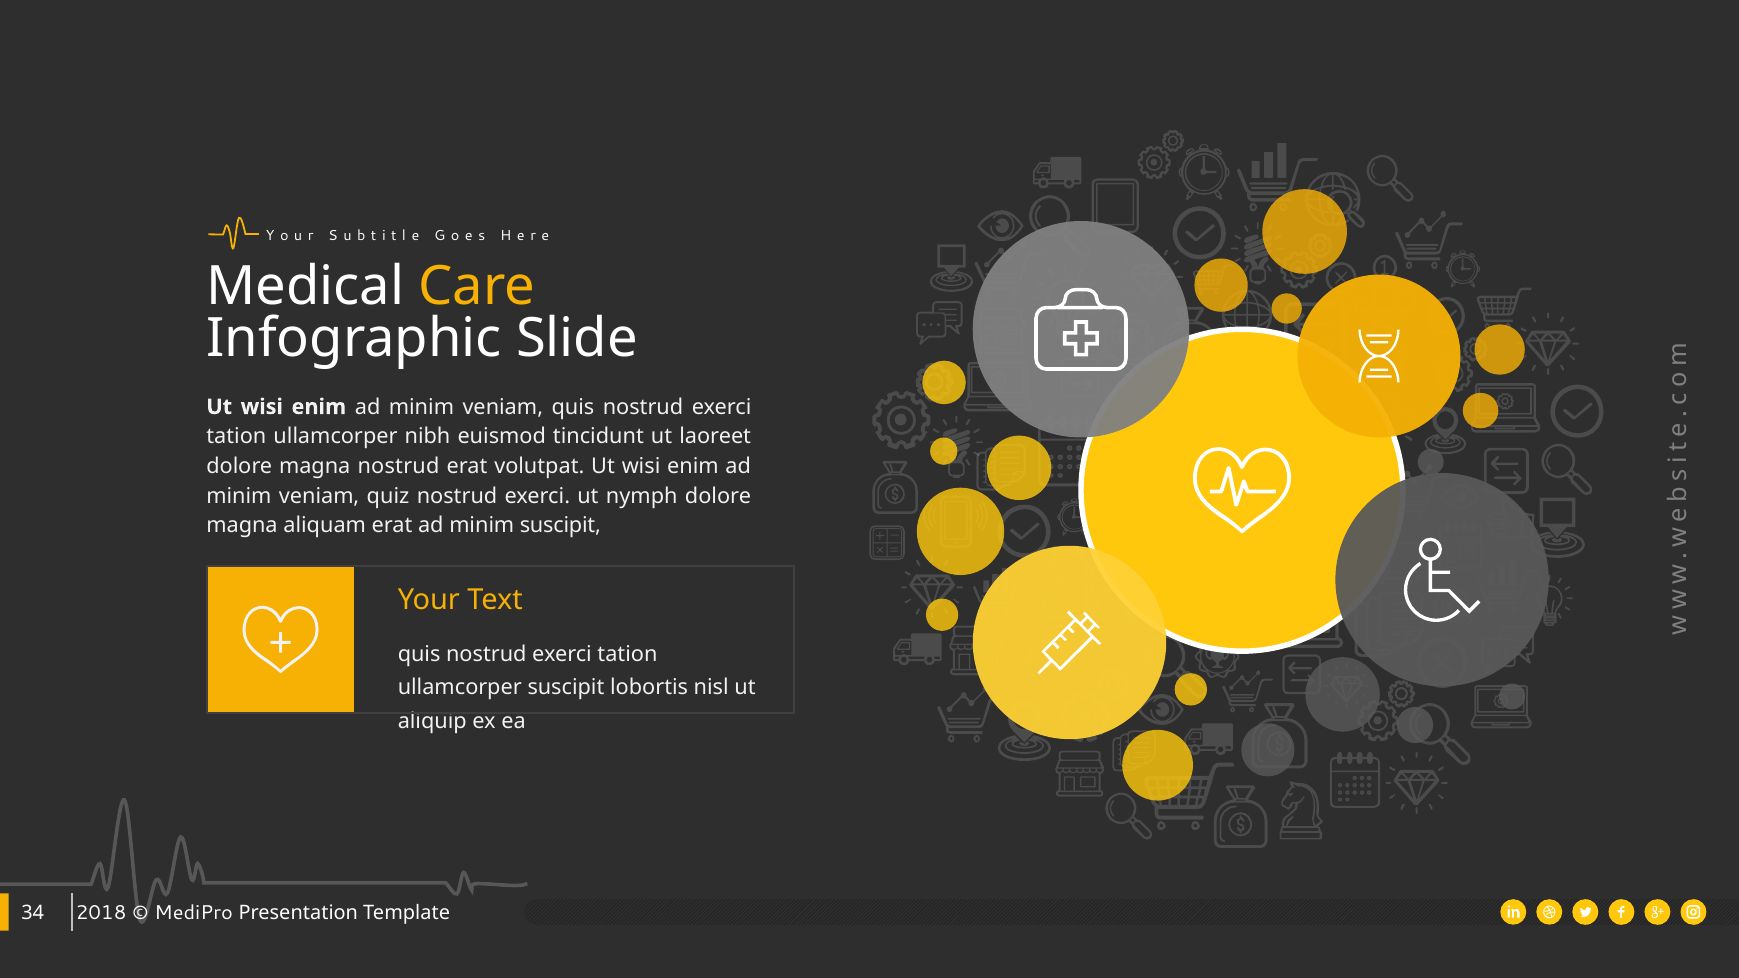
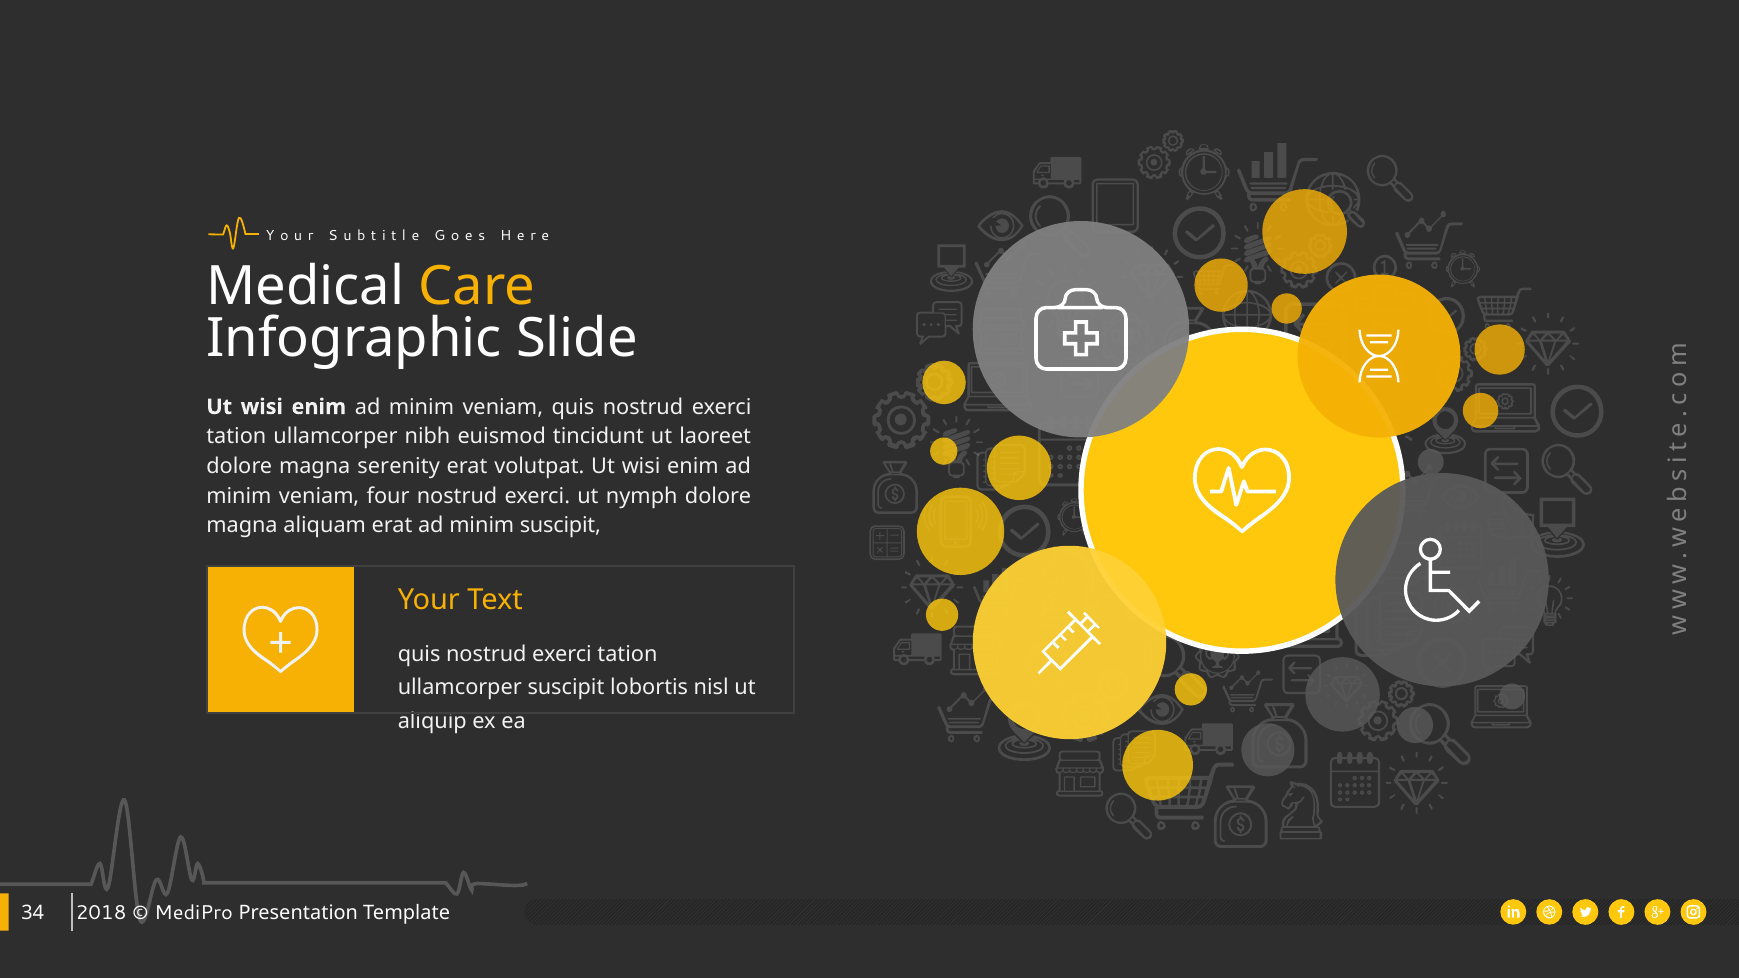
magna nostrud: nostrud -> serenity
quiz: quiz -> four
